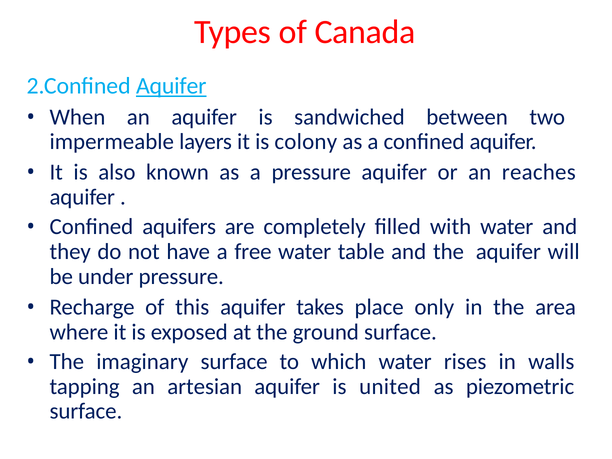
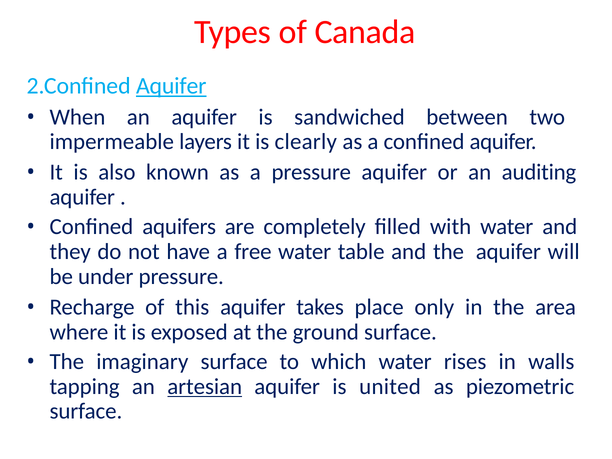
colony: colony -> clearly
reaches: reaches -> auditing
artesian underline: none -> present
